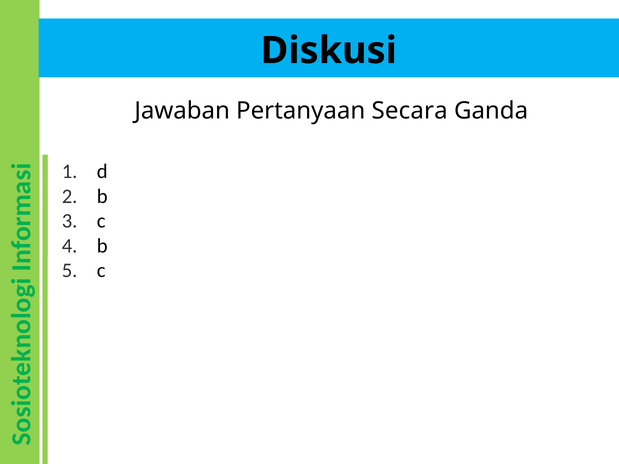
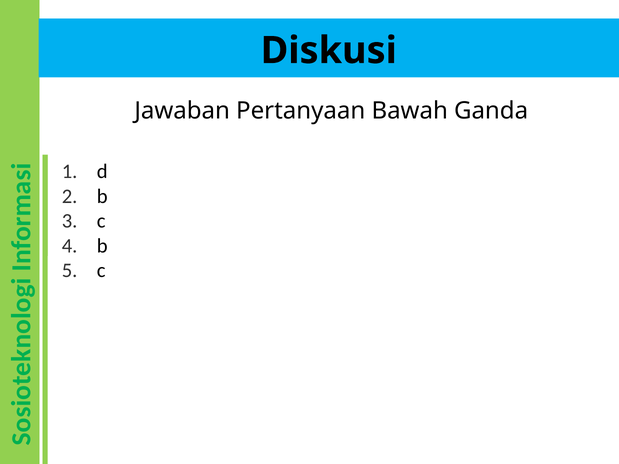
Secara: Secara -> Bawah
